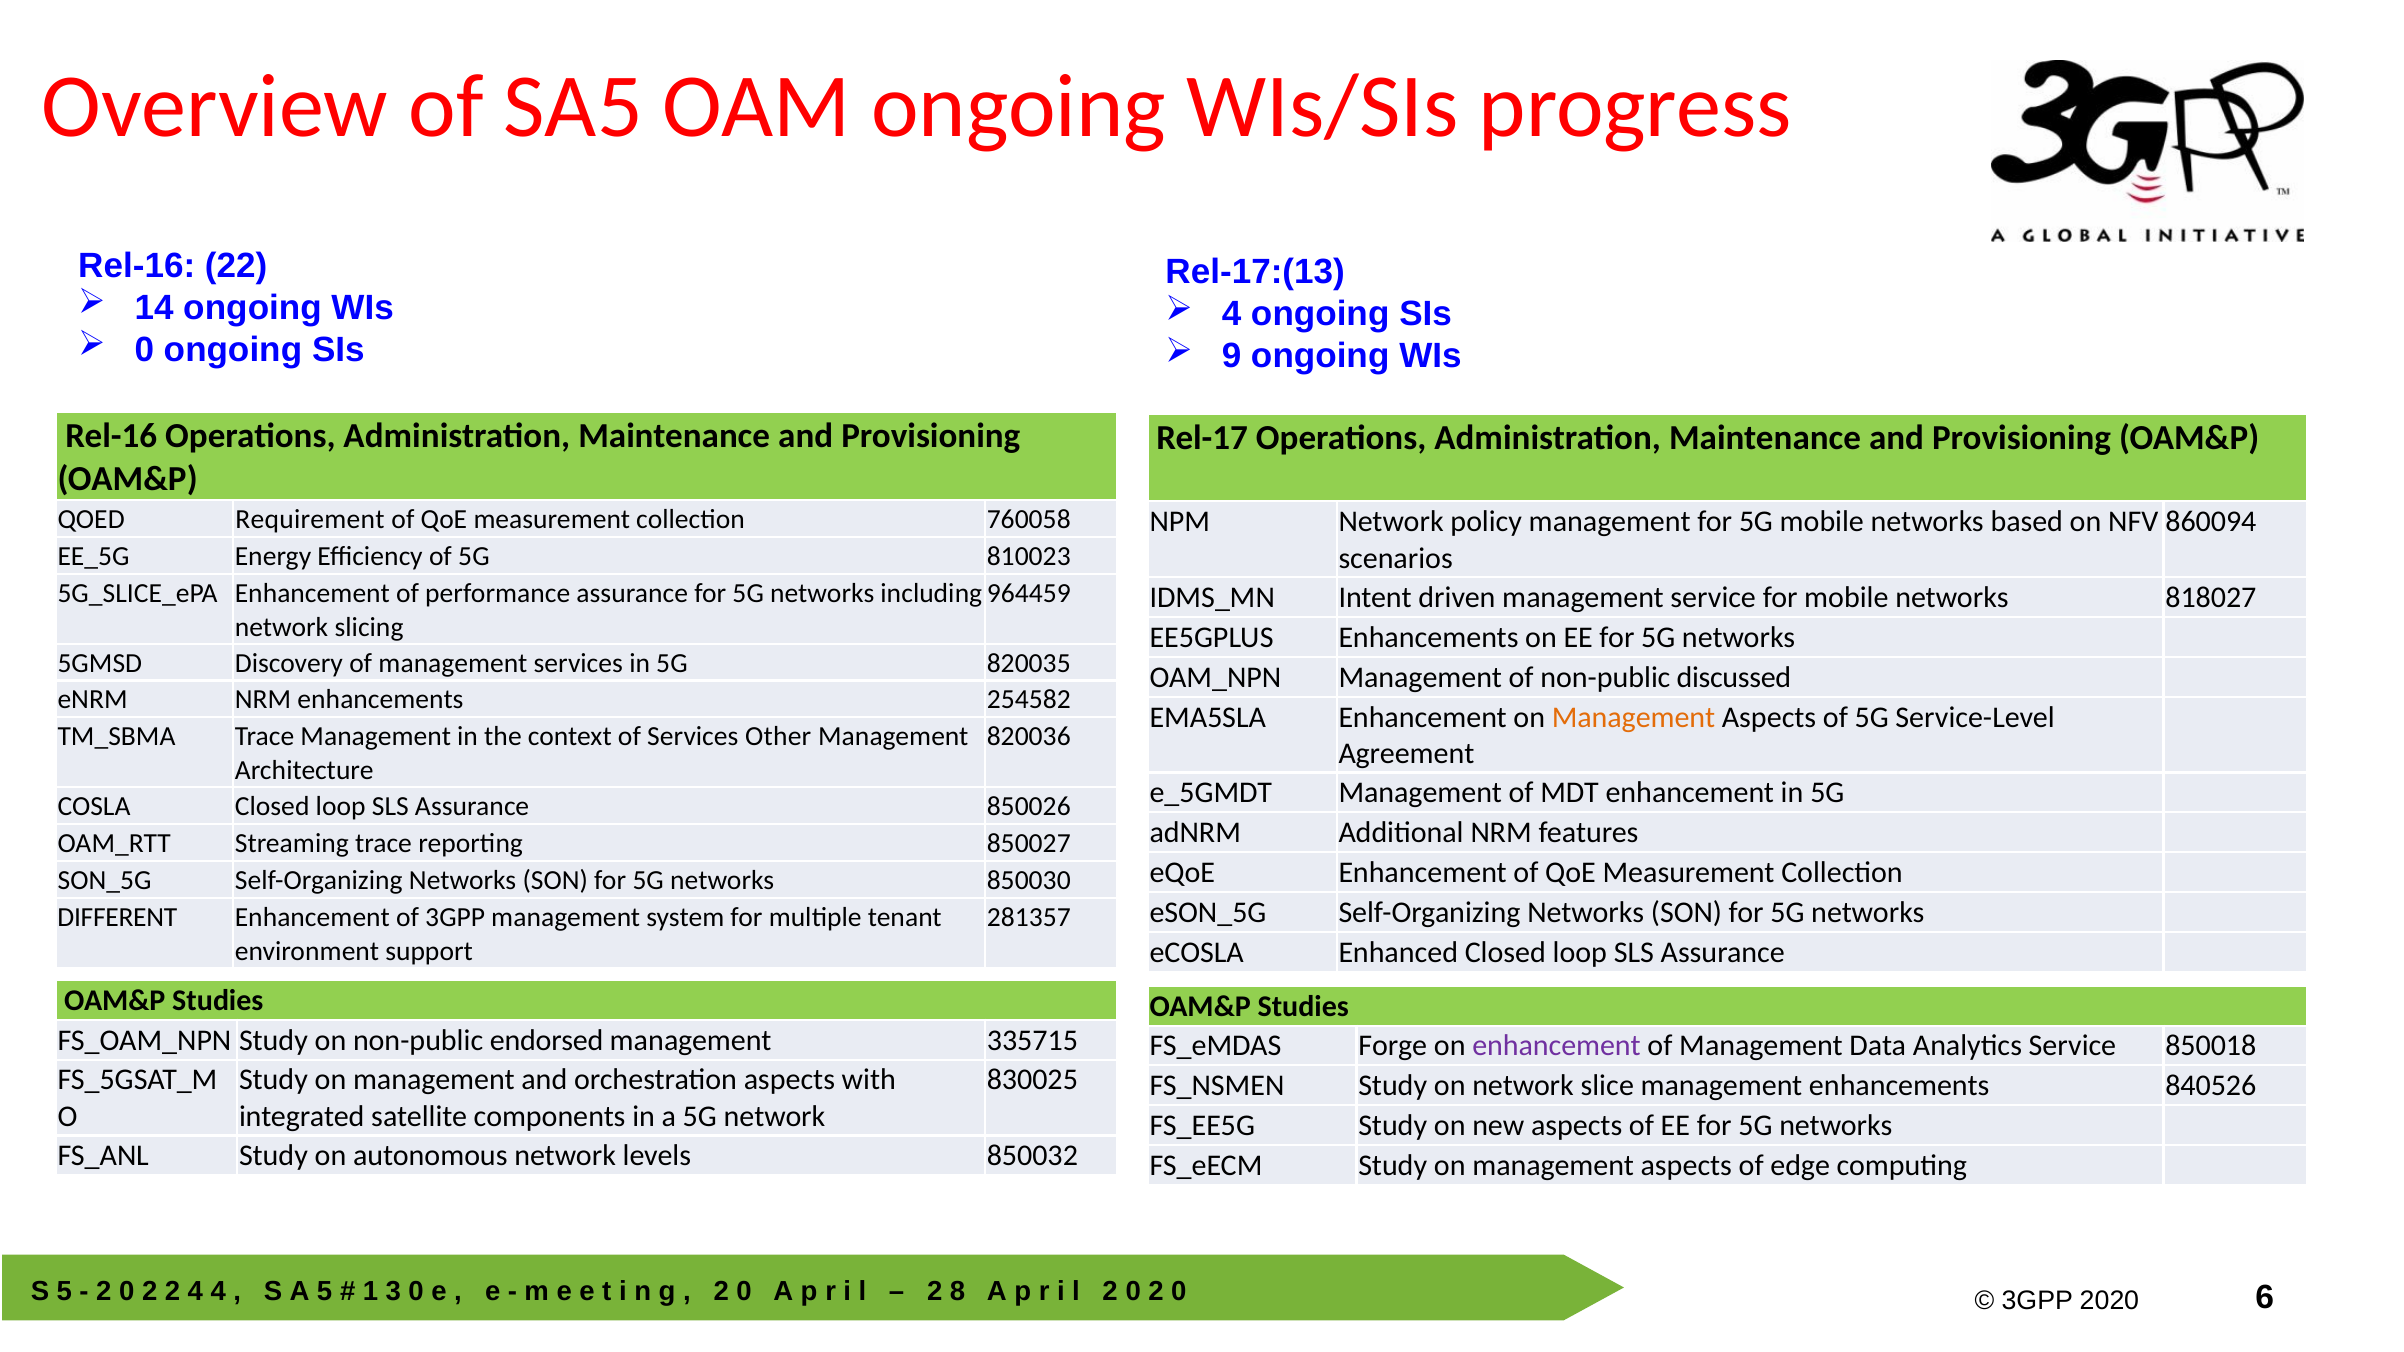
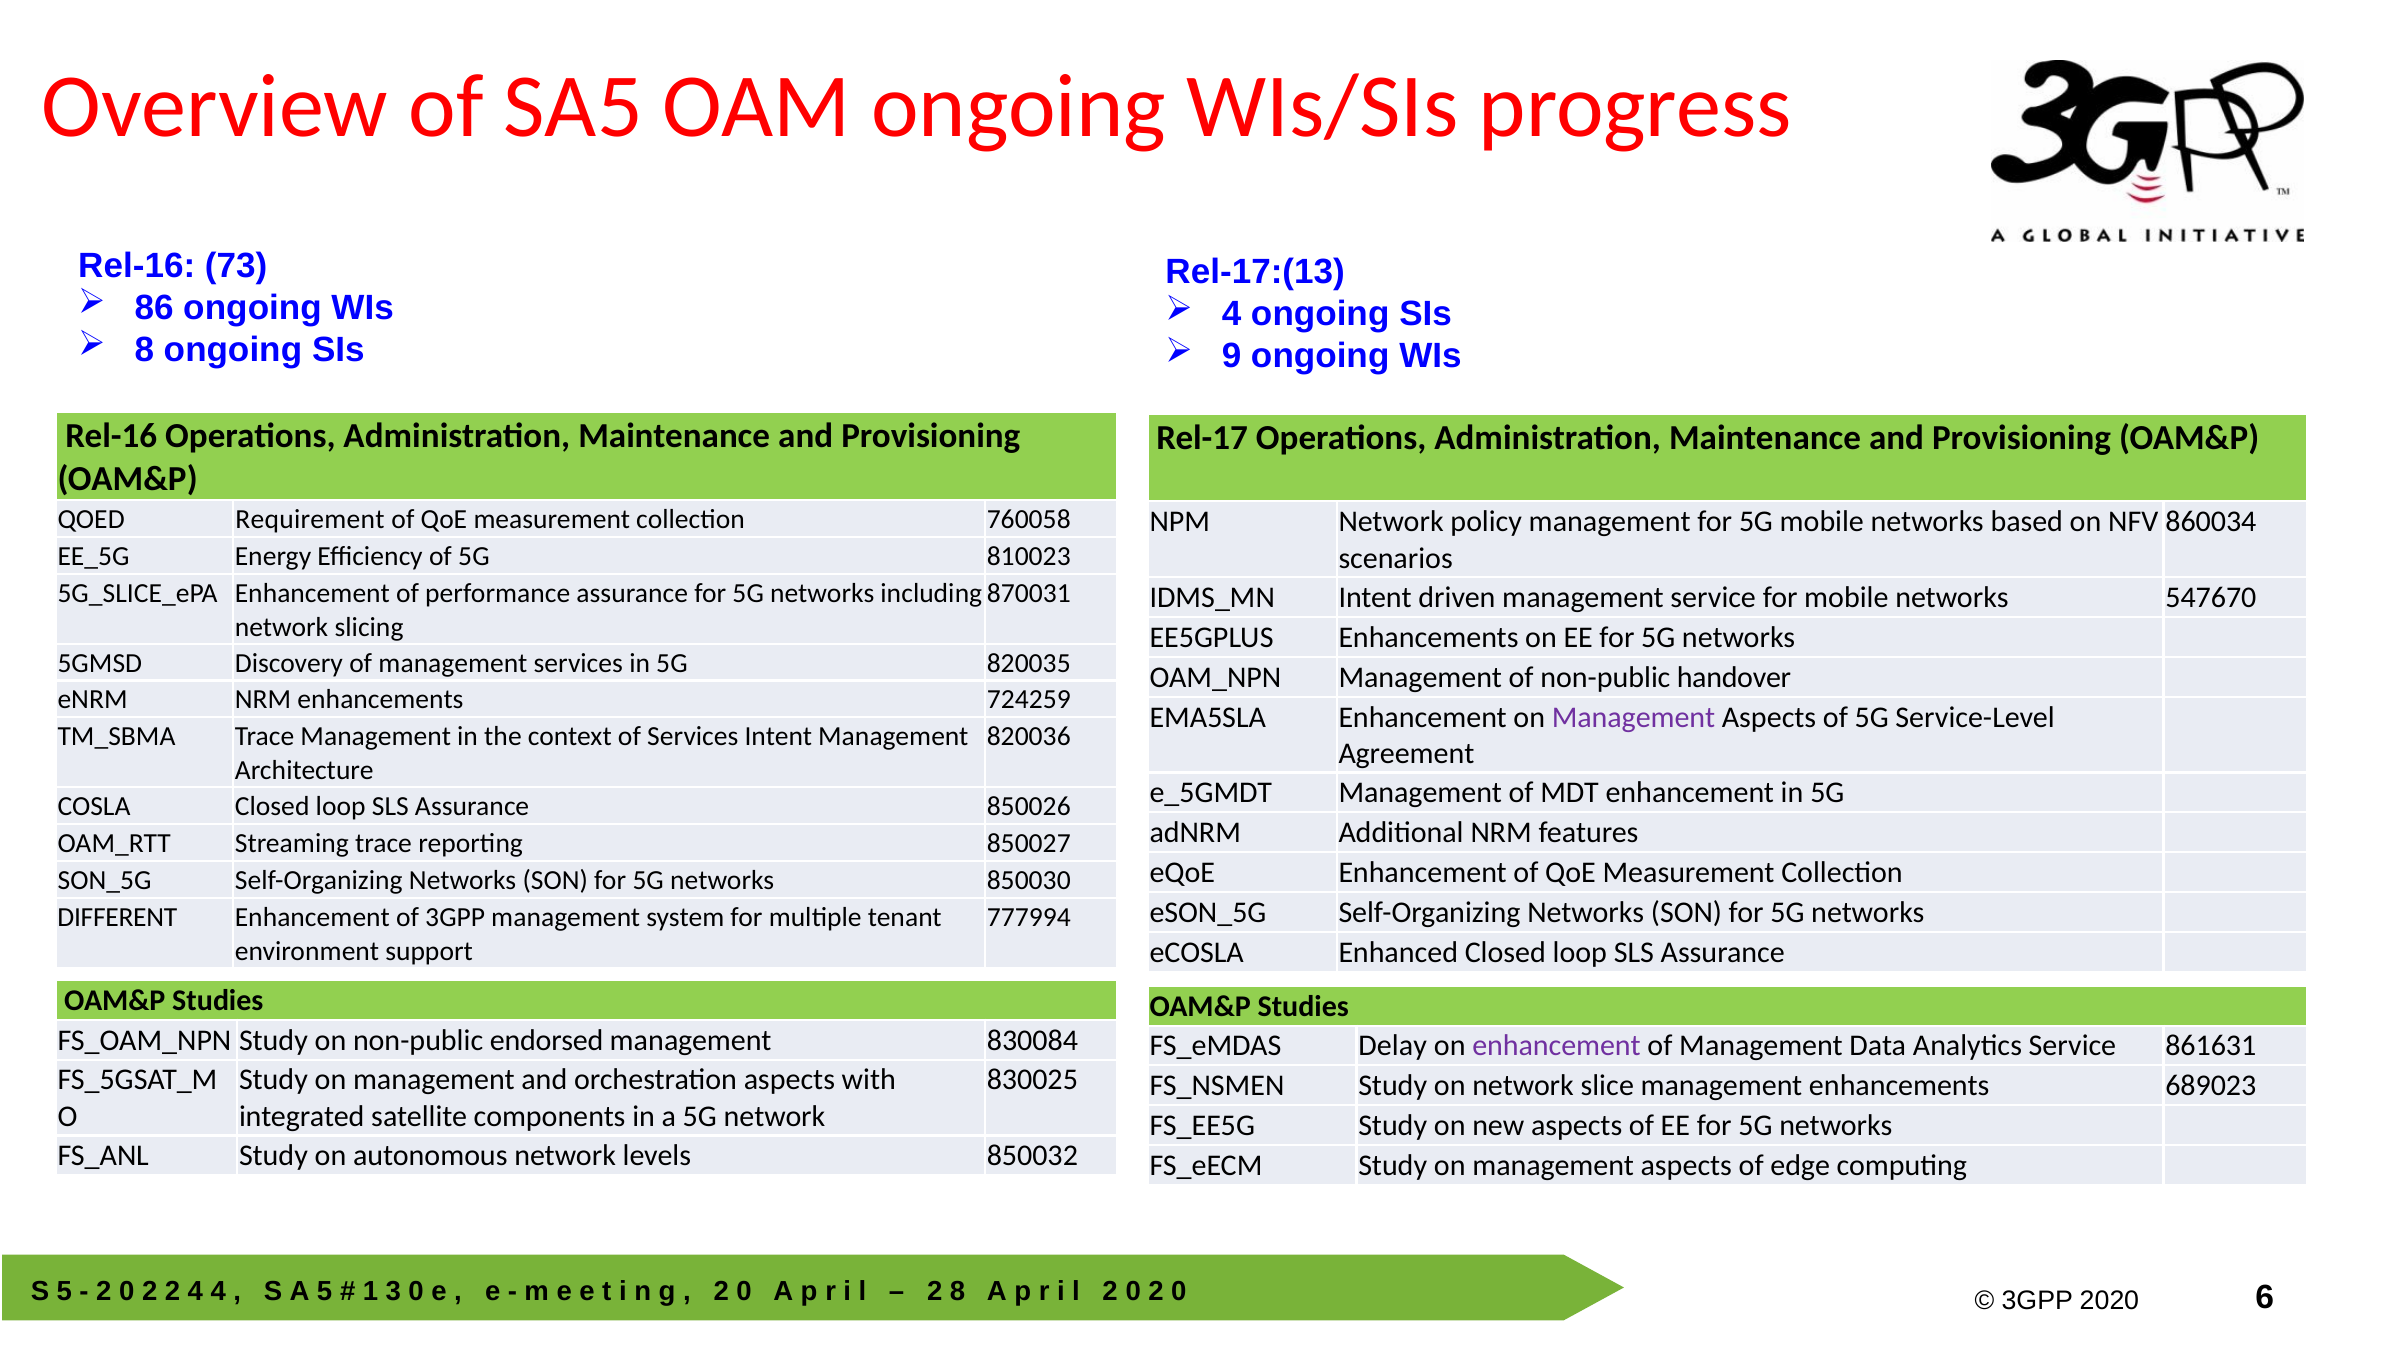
22: 22 -> 73
14: 14 -> 86
0 at (144, 350): 0 -> 8
860094: 860094 -> 860034
964459: 964459 -> 870031
818027: 818027 -> 547670
discussed: discussed -> handover
254582: 254582 -> 724259
Management at (1633, 717) colour: orange -> purple
Services Other: Other -> Intent
281357: 281357 -> 777994
335715: 335715 -> 830084
Forge: Forge -> Delay
850018: 850018 -> 861631
840526: 840526 -> 689023
